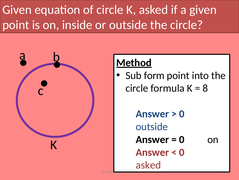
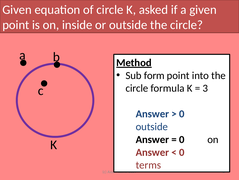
8: 8 -> 3
asked at (148, 164): asked -> terms
